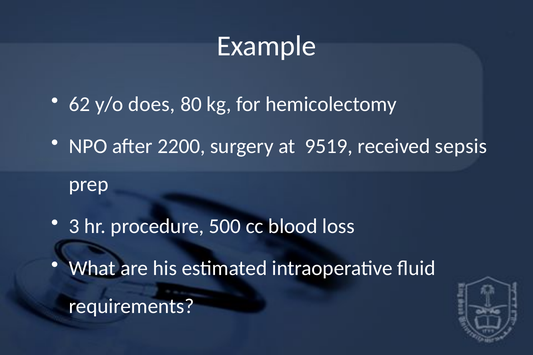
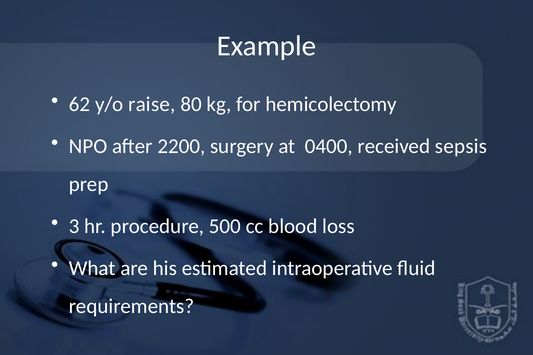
does: does -> raise
9519: 9519 -> 0400
